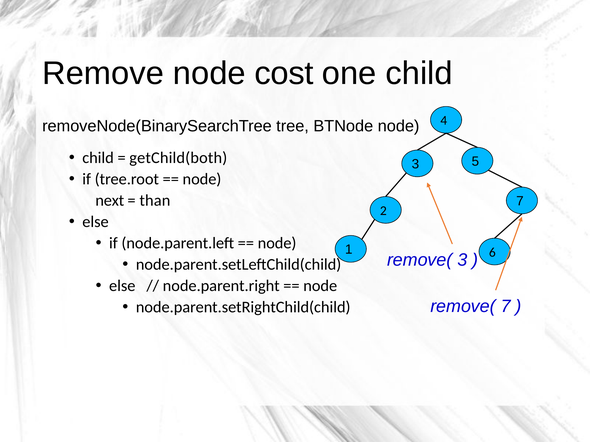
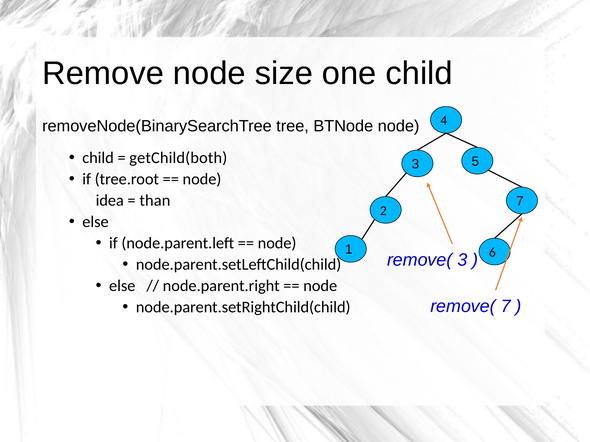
cost: cost -> size
next: next -> idea
